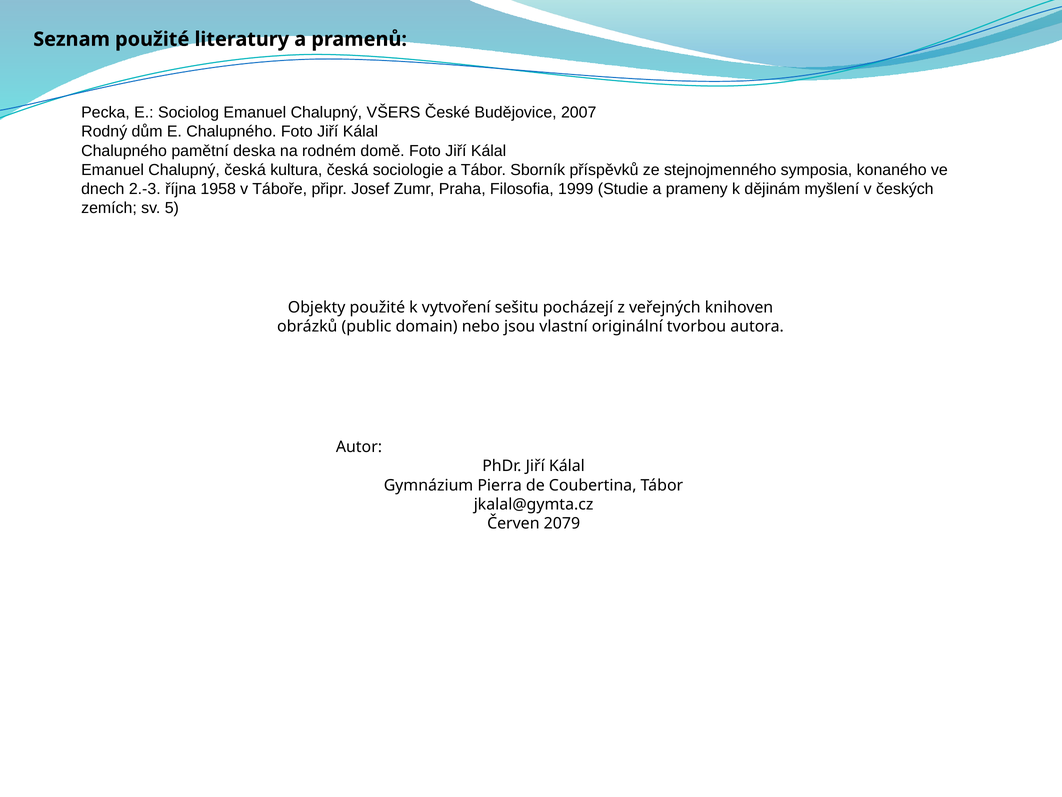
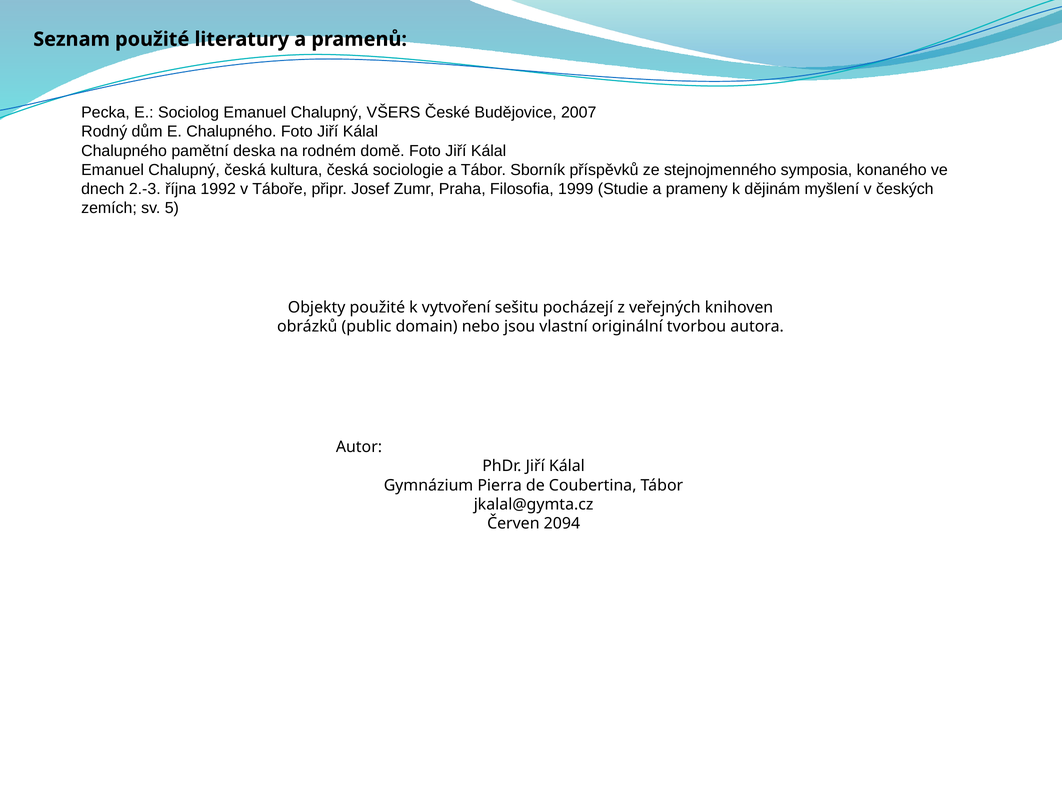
1958: 1958 -> 1992
2079: 2079 -> 2094
